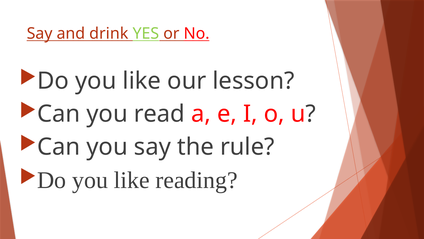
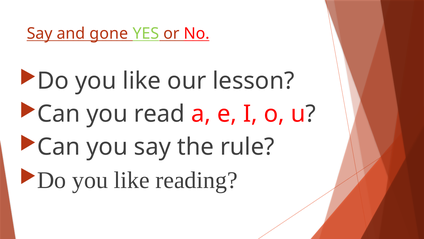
drink: drink -> gone
